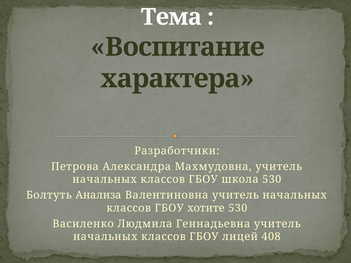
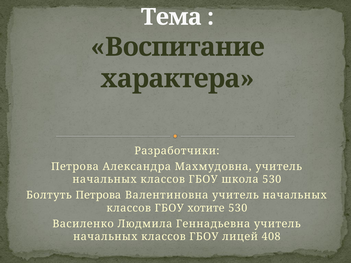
Болтуть Анализа: Анализа -> Петрова
